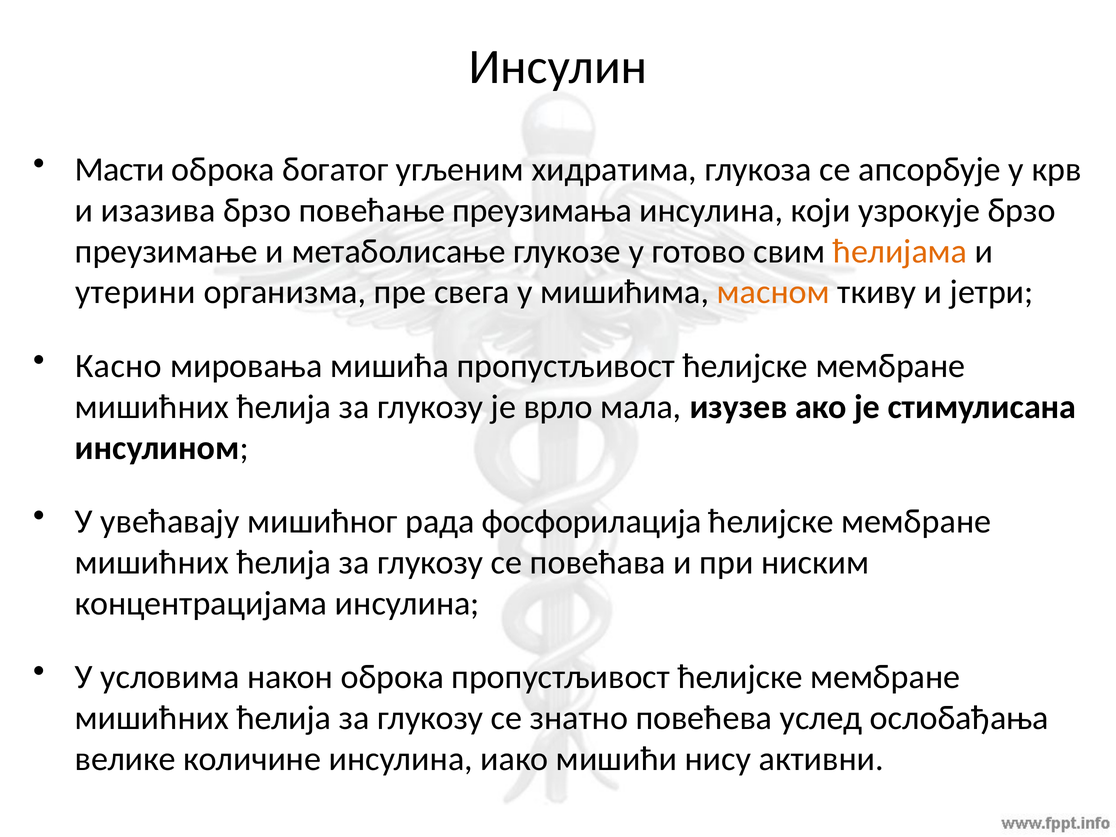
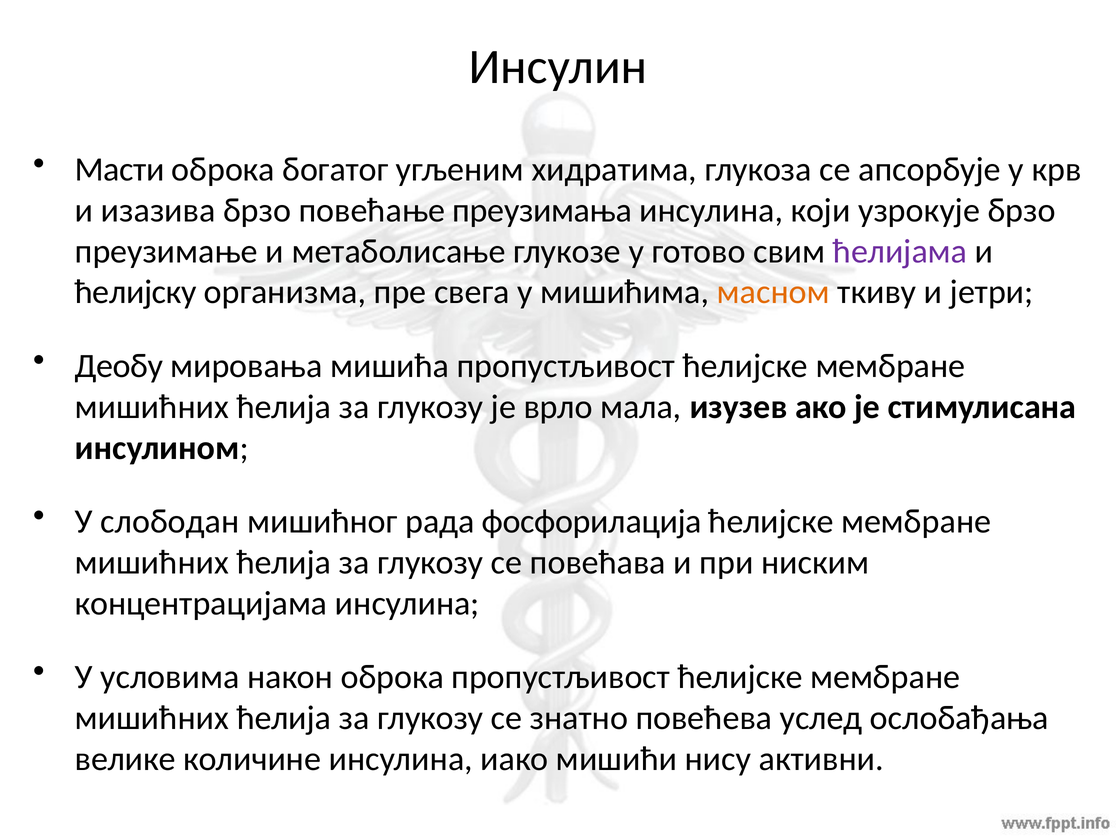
ћелијама colour: orange -> purple
утерини: утерини -> ћелијску
Касно: Касно -> Деобу
увећавају: увећавају -> слободан
